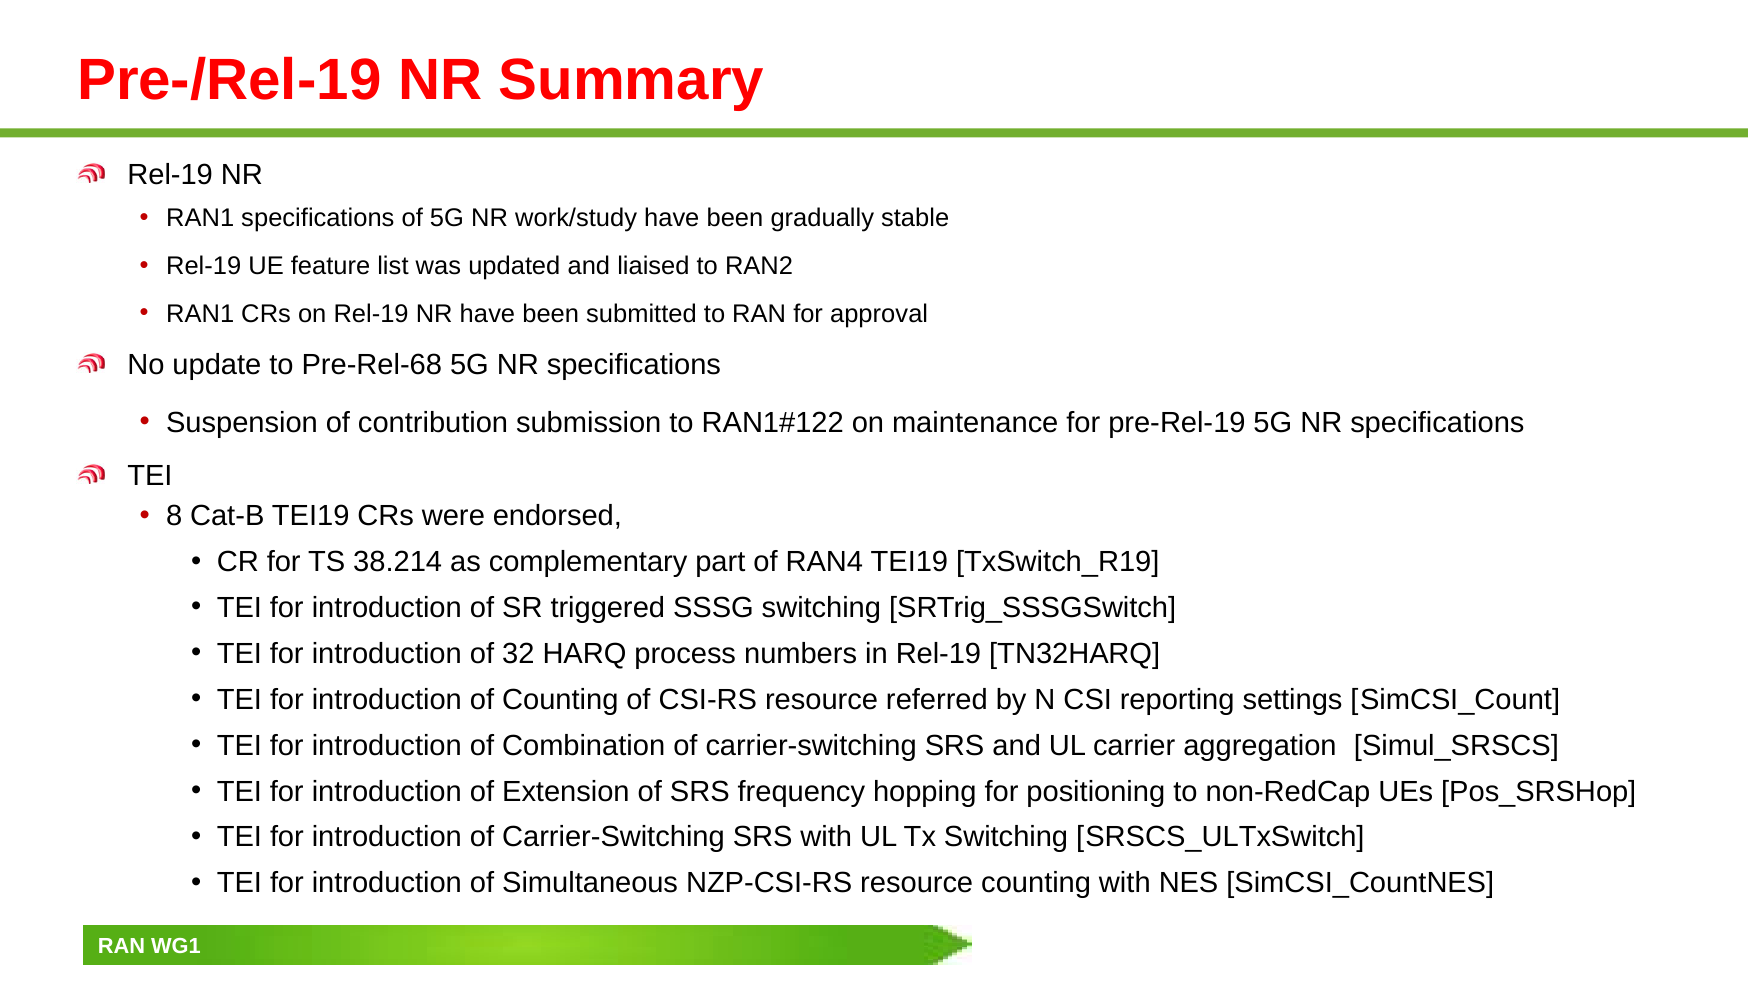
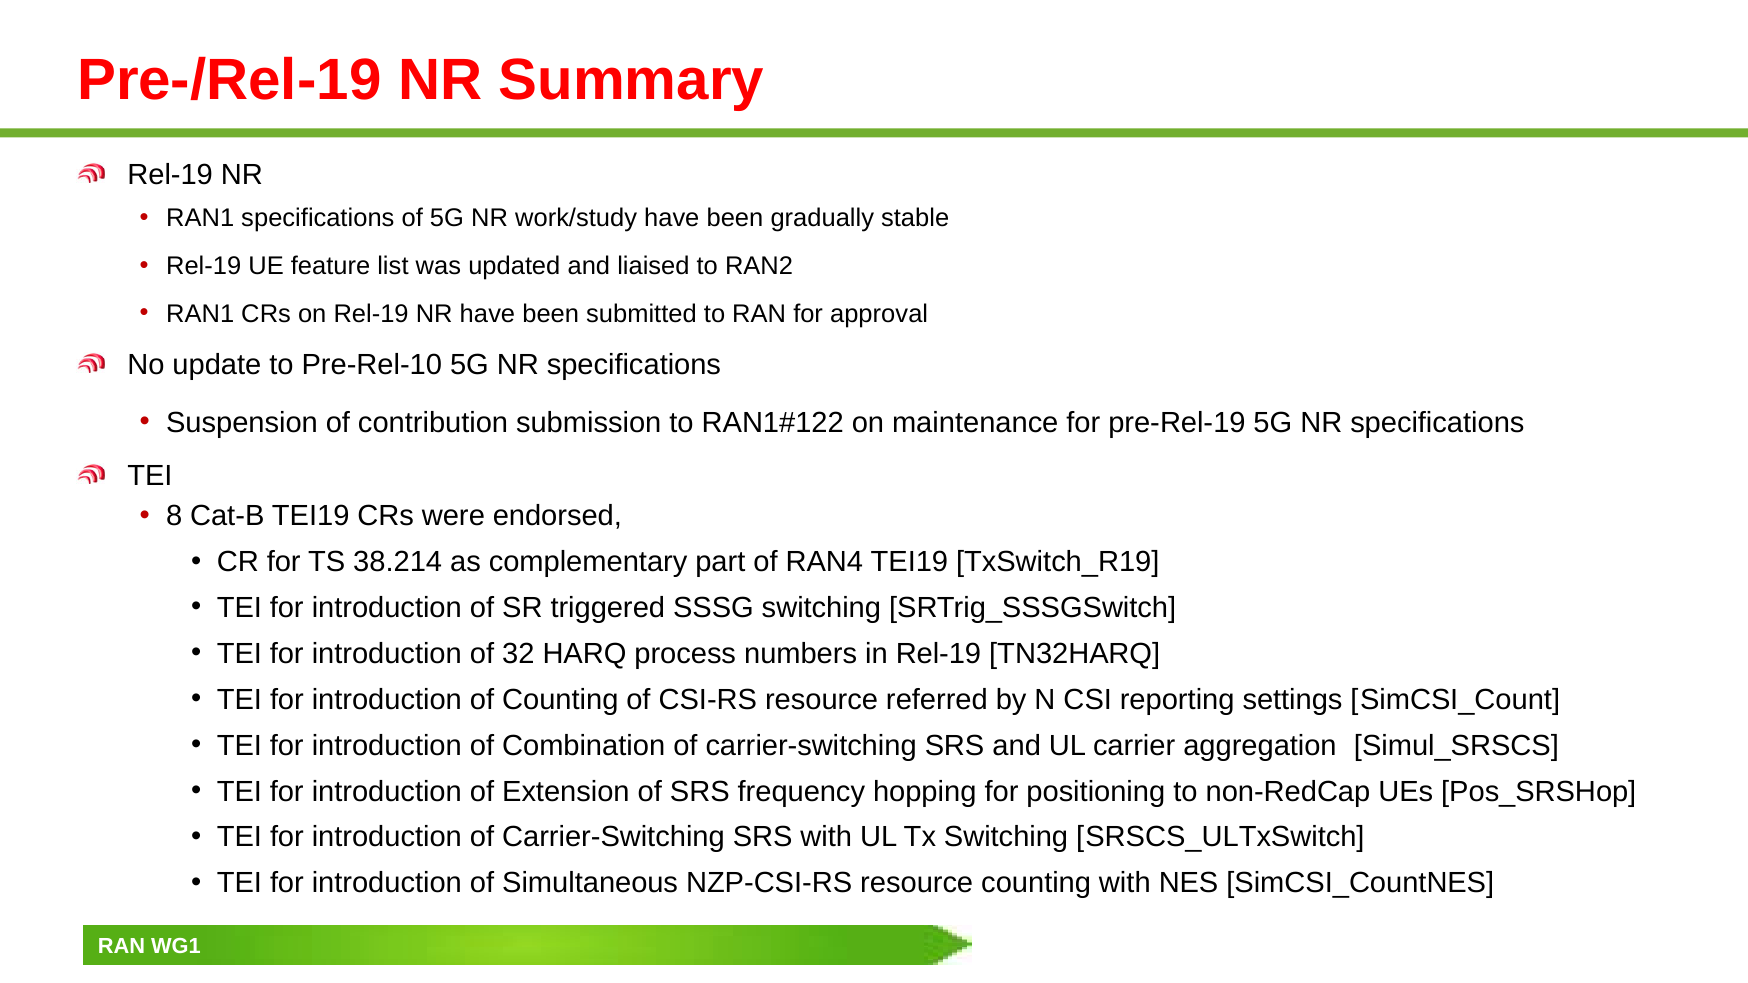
Pre-Rel-68: Pre-Rel-68 -> Pre-Rel-10
